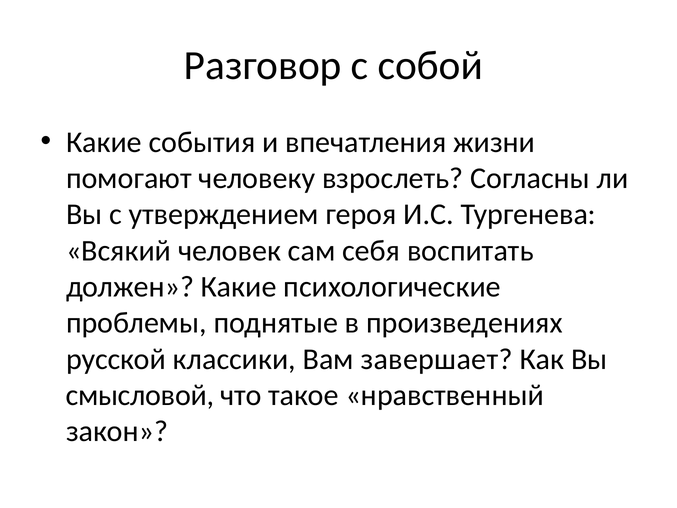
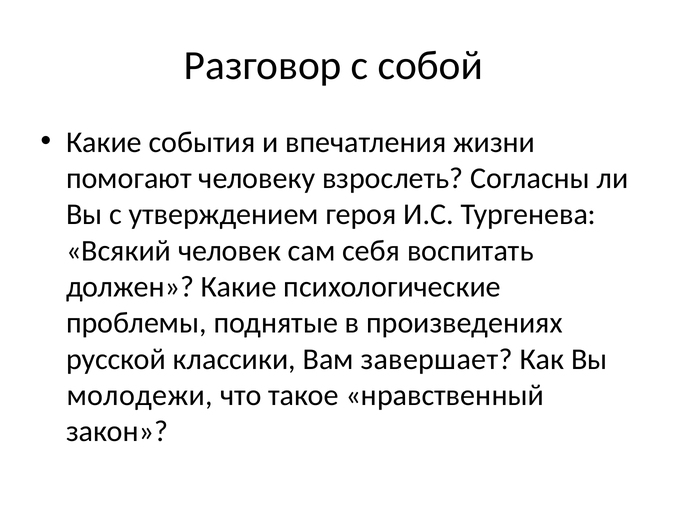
смысловой: смысловой -> молодежи
